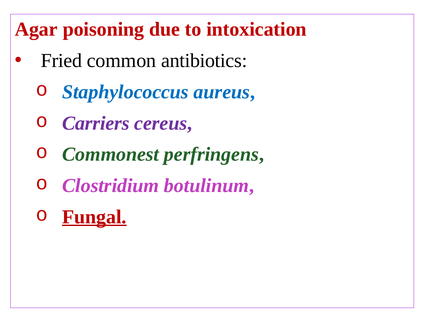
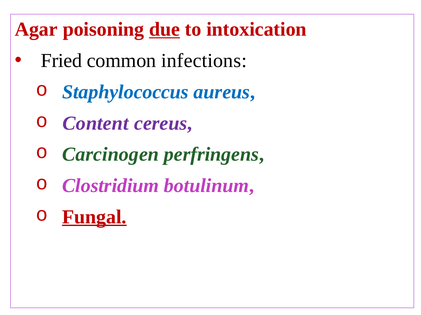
due underline: none -> present
antibiotics: antibiotics -> infections
Carriers: Carriers -> Content
Commonest: Commonest -> Carcinogen
